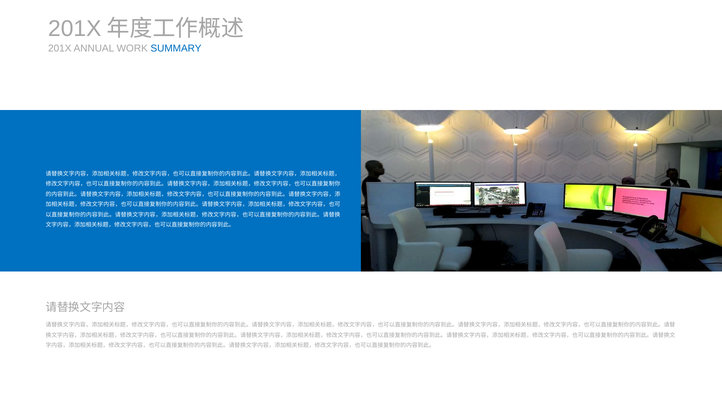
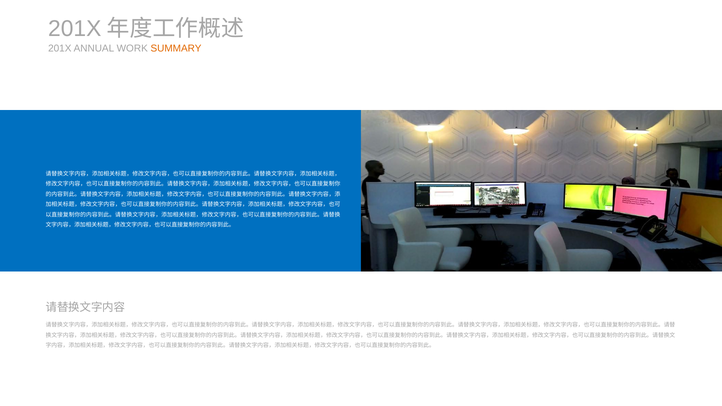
SUMMARY colour: blue -> orange
